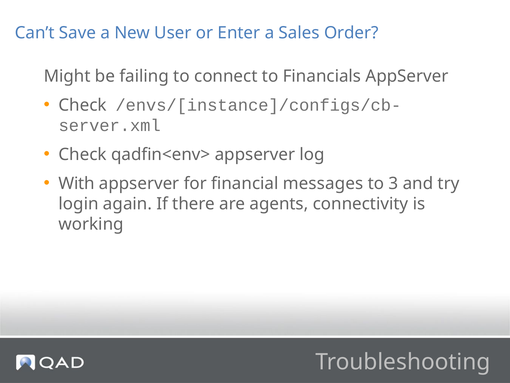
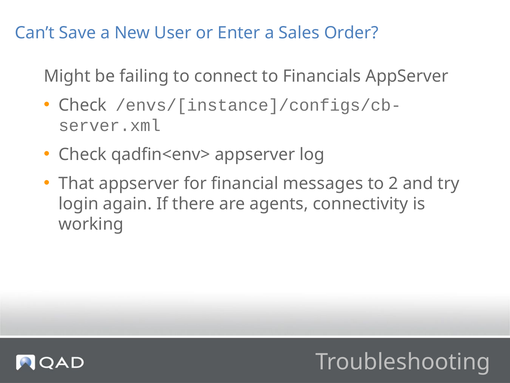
With: With -> That
3: 3 -> 2
